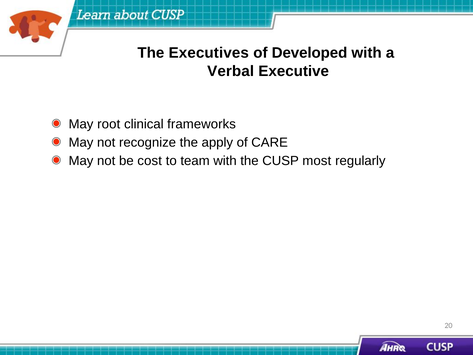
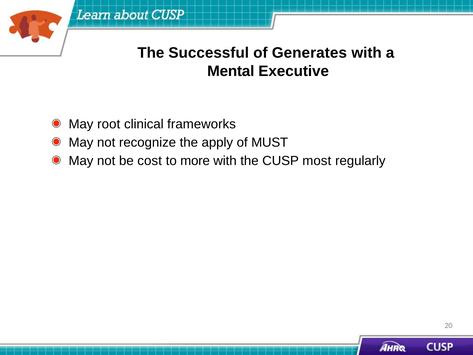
Executives: Executives -> Successful
Developed: Developed -> Generates
Verbal: Verbal -> Mental
CARE: CARE -> MUST
team: team -> more
